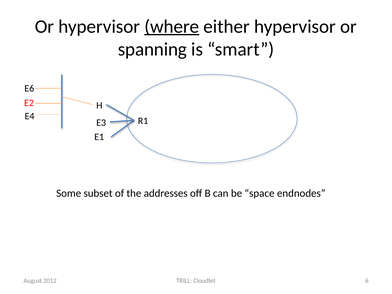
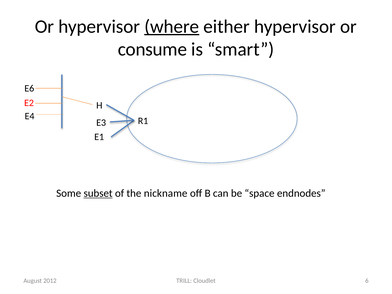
spanning: spanning -> consume
subset underline: none -> present
addresses: addresses -> nickname
